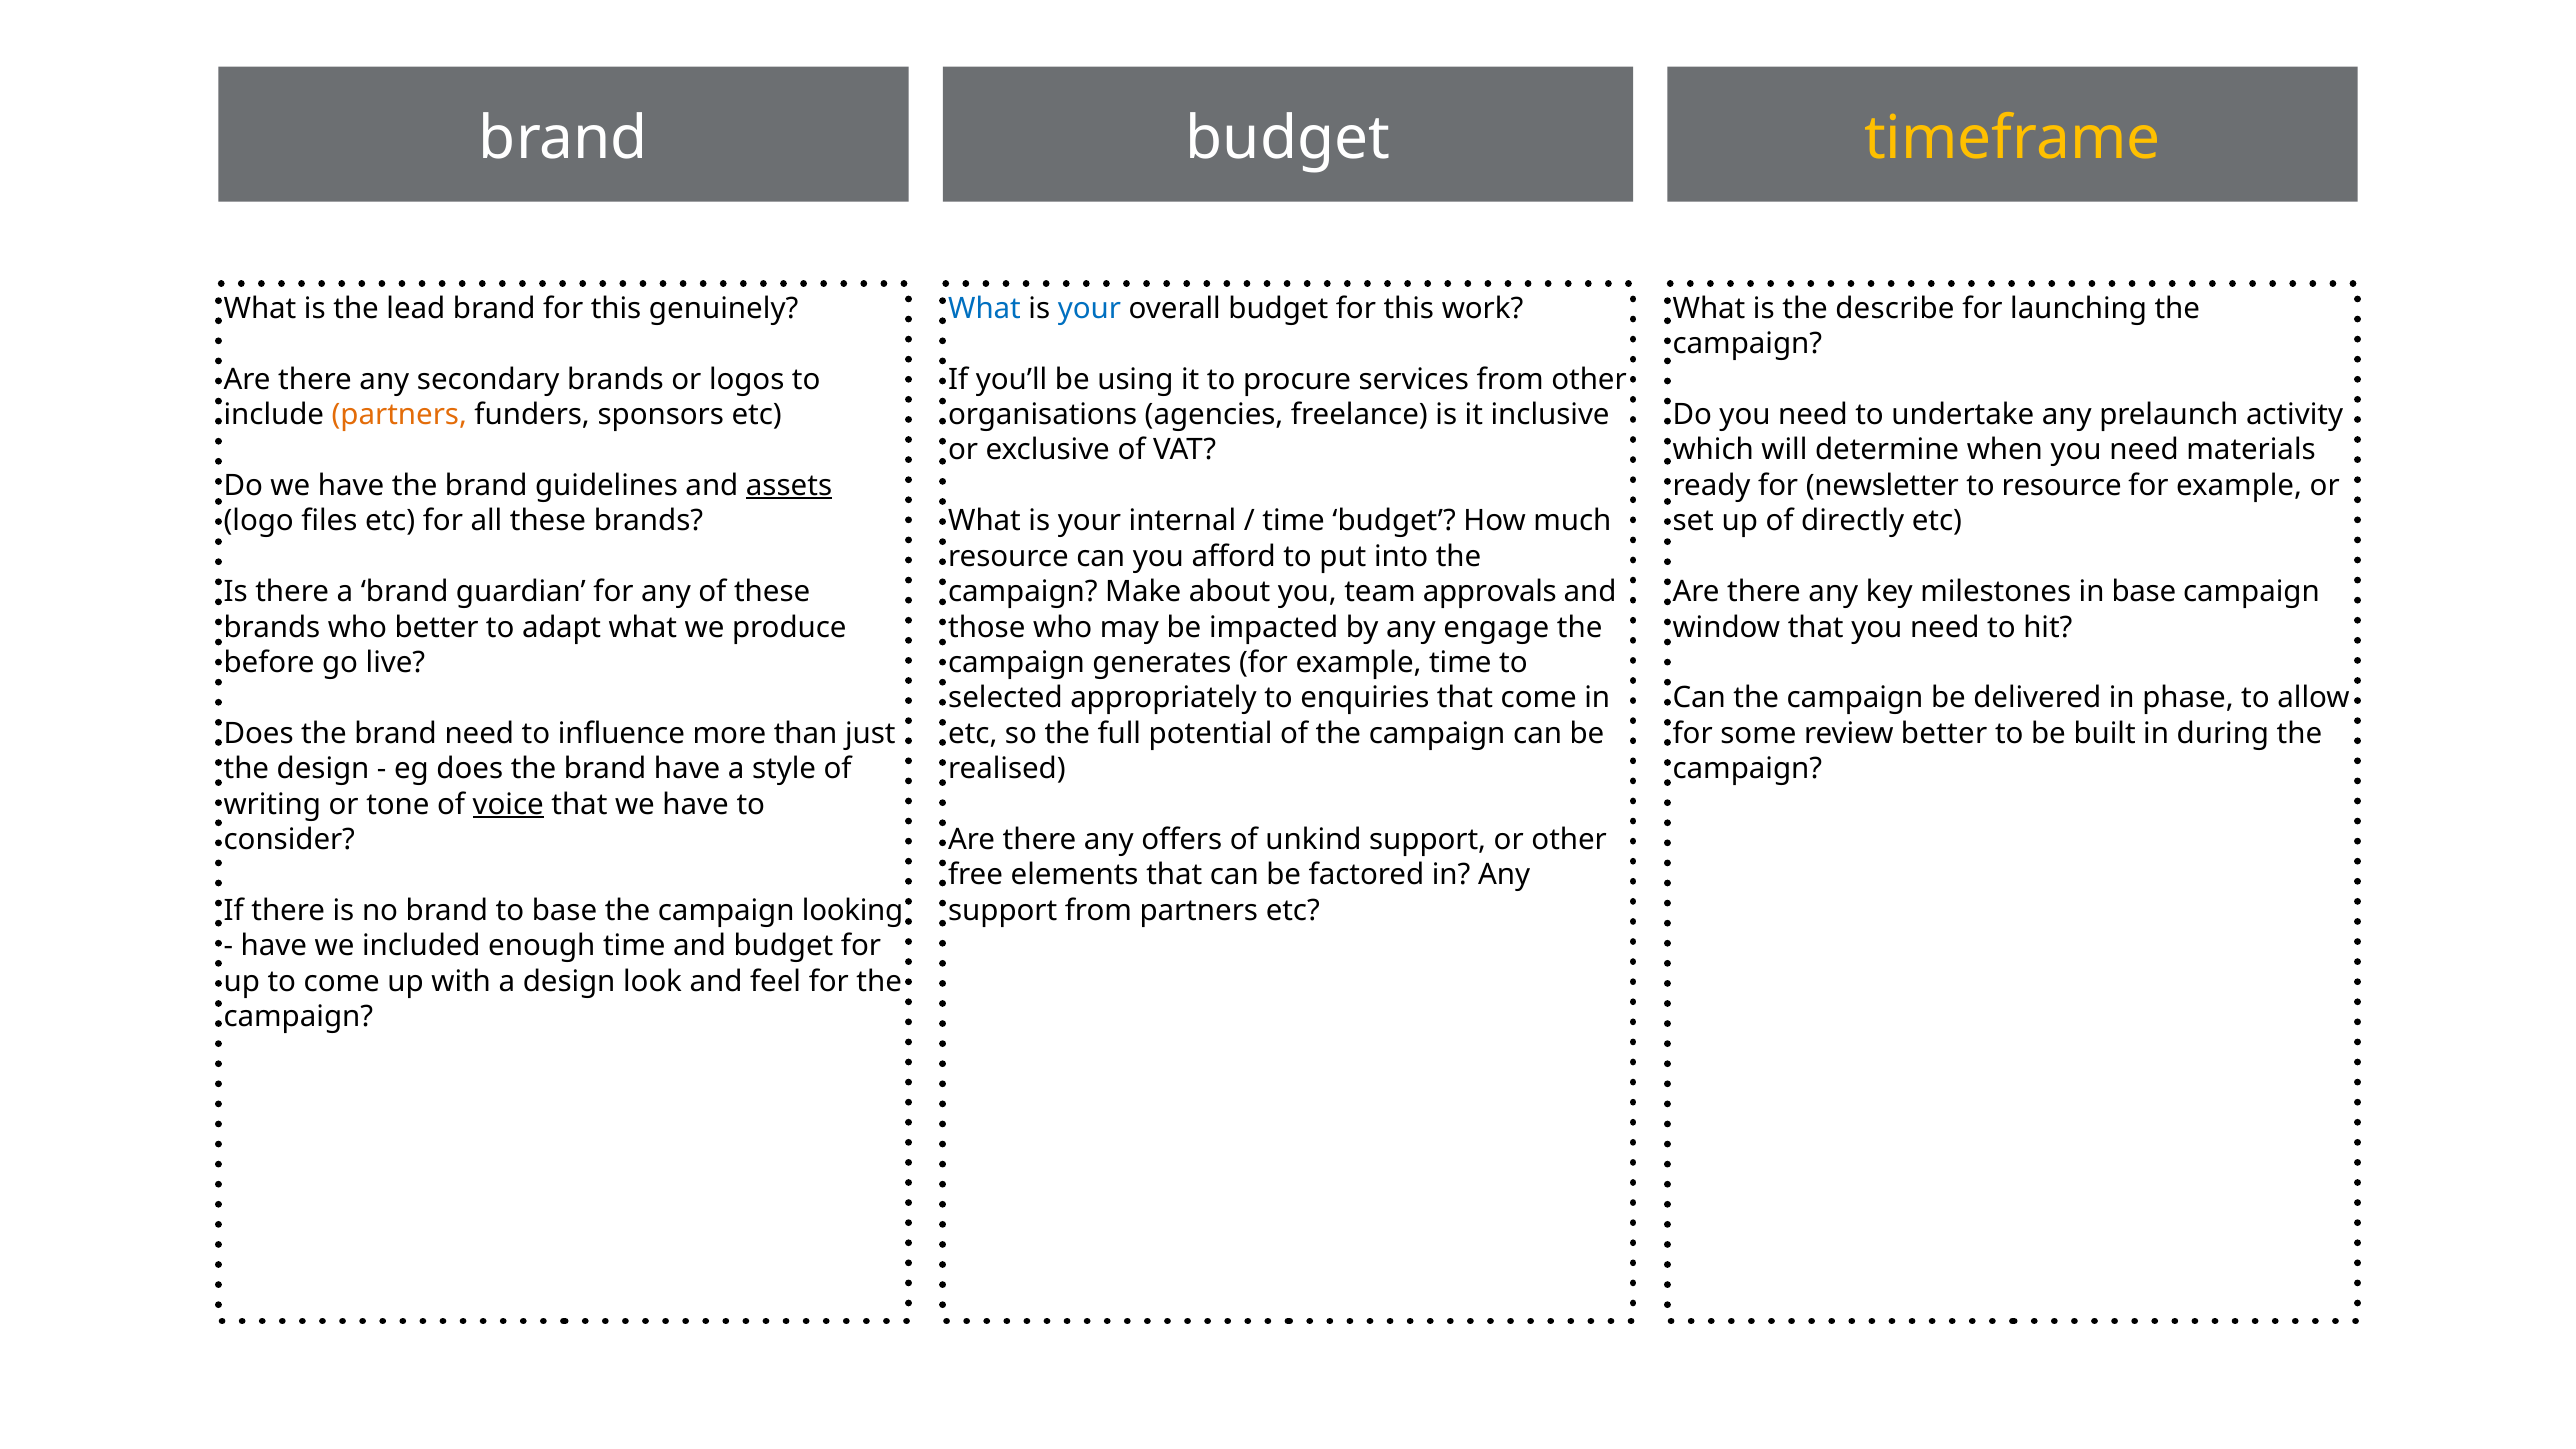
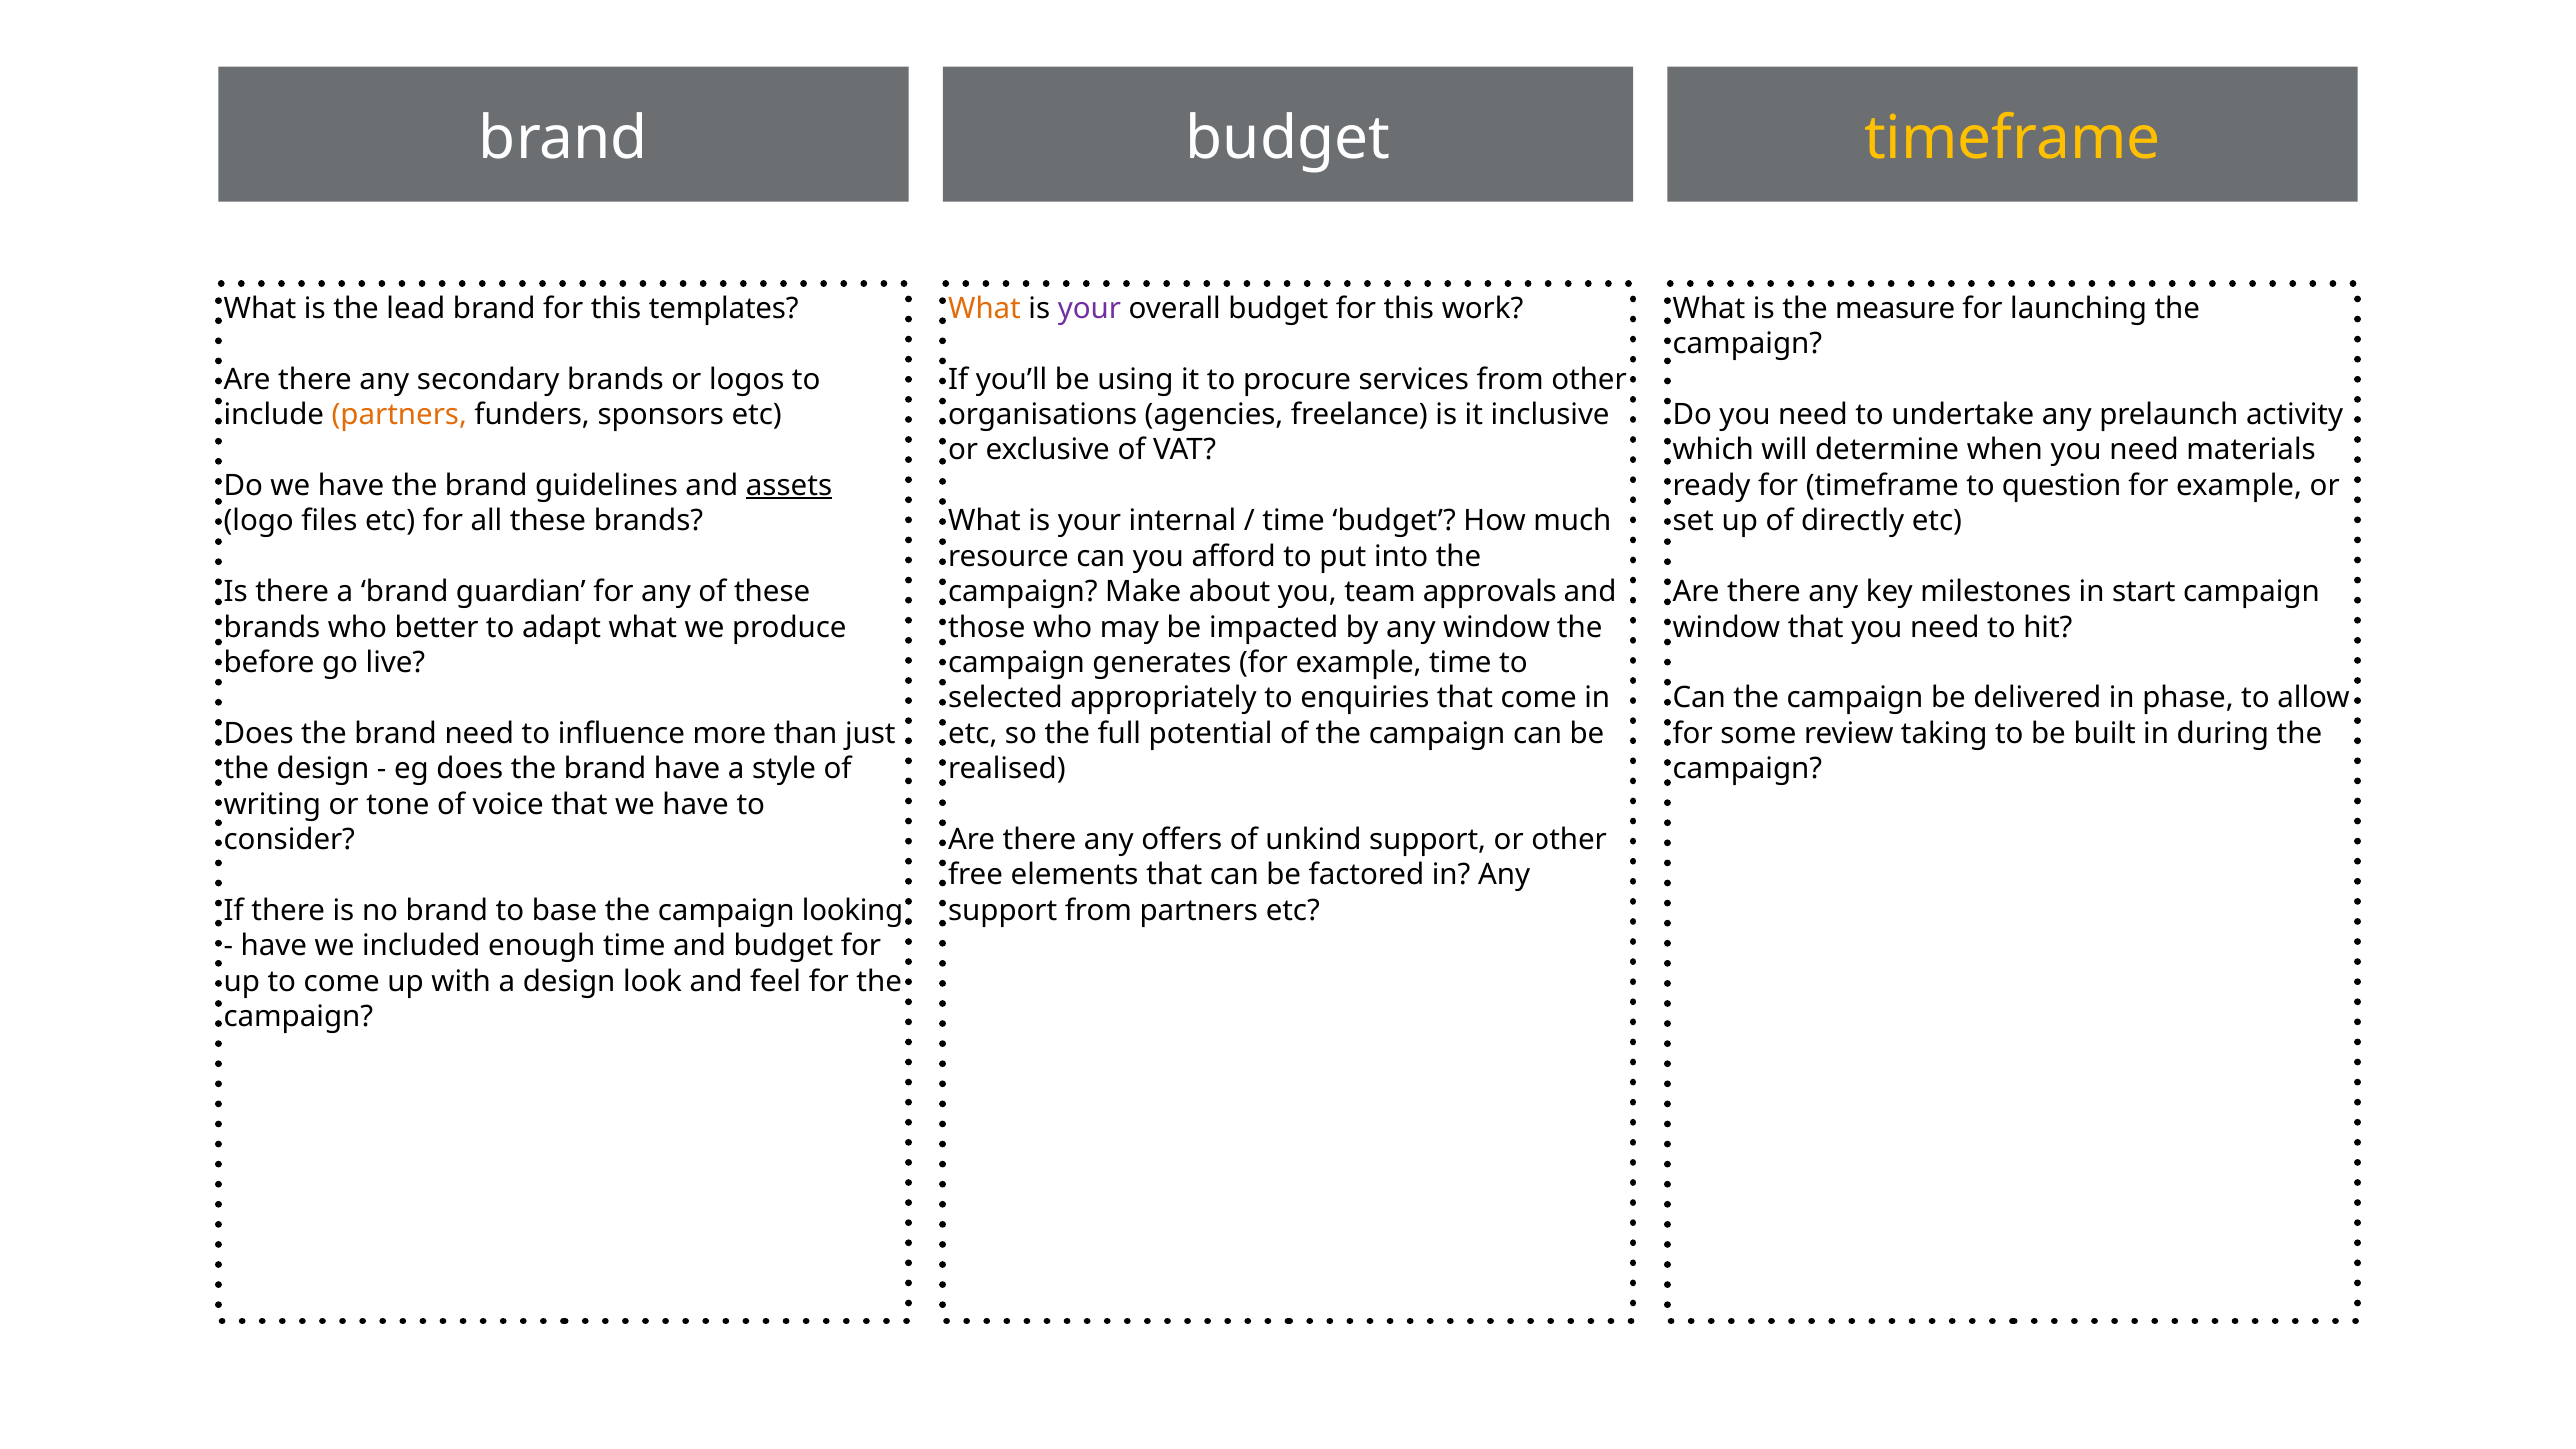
genuinely: genuinely -> templates
What at (985, 309) colour: blue -> orange
your at (1090, 309) colour: blue -> purple
describe: describe -> measure
for newsletter: newsletter -> timeframe
to resource: resource -> question
in base: base -> start
any engage: engage -> window
review better: better -> taking
voice underline: present -> none
